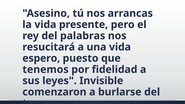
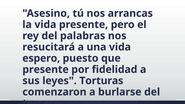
tenemos at (46, 70): tenemos -> presente
Invisible: Invisible -> Torturas
